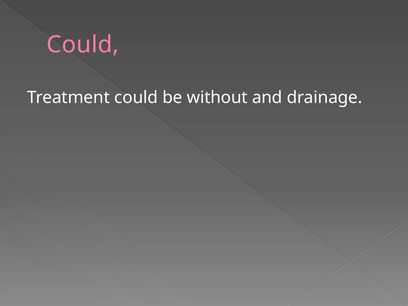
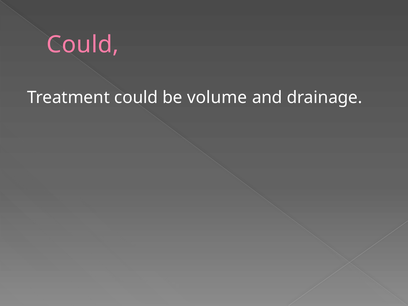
without: without -> volume
